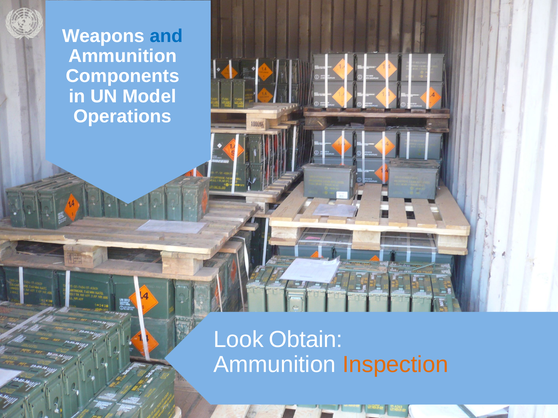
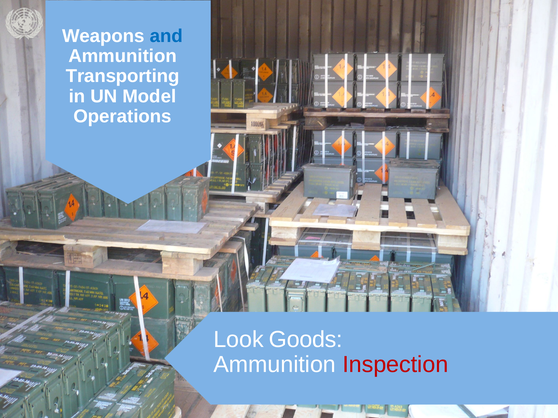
Components: Components -> Transporting
Obtain: Obtain -> Goods
Inspection colour: orange -> red
